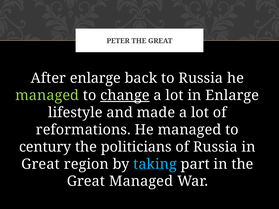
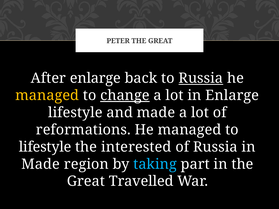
Russia at (201, 78) underline: none -> present
managed at (47, 95) colour: light green -> yellow
century at (45, 147): century -> lifestyle
politicians: politicians -> interested
Great at (40, 164): Great -> Made
Great Managed: Managed -> Travelled
